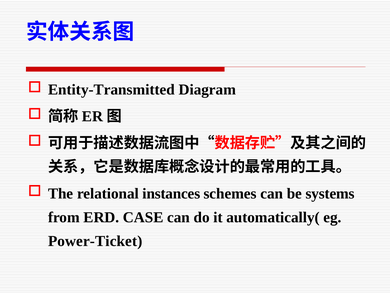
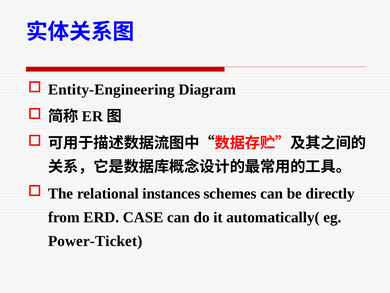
Entity-Transmitted: Entity-Transmitted -> Entity-Engineering
systems: systems -> directly
